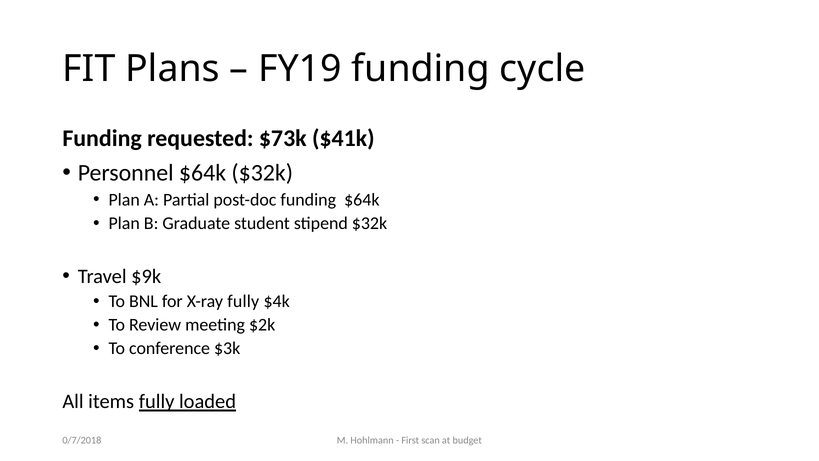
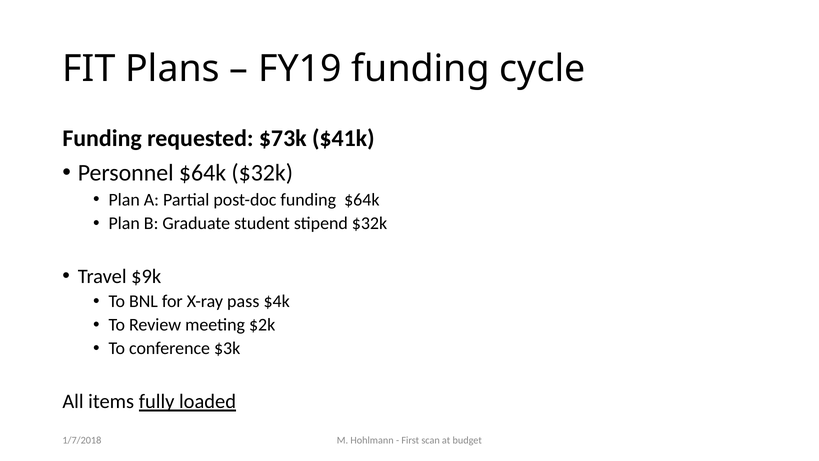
X-ray fully: fully -> pass
0/7/2018: 0/7/2018 -> 1/7/2018
